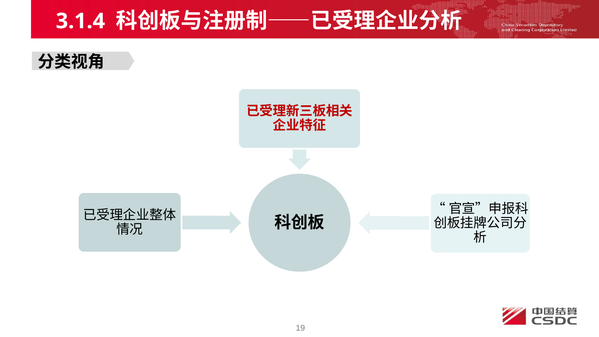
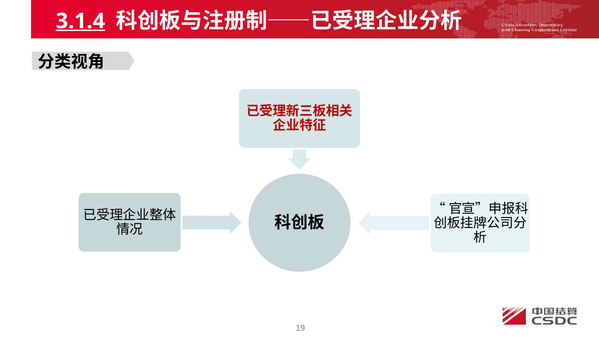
3.1.4 underline: none -> present
